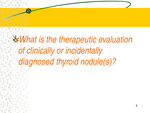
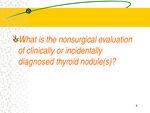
therapeutic: therapeutic -> nonsurgical
